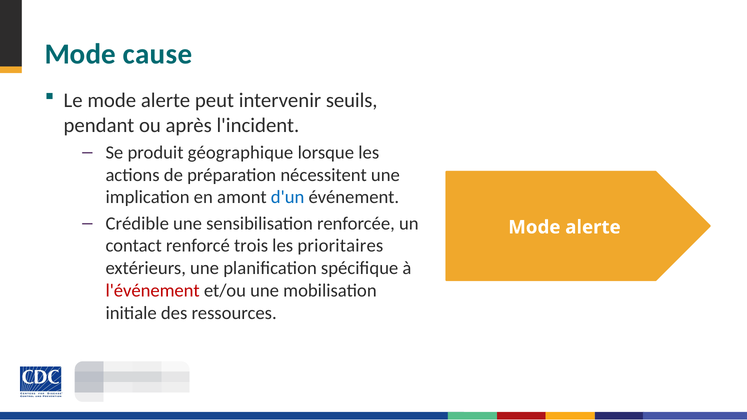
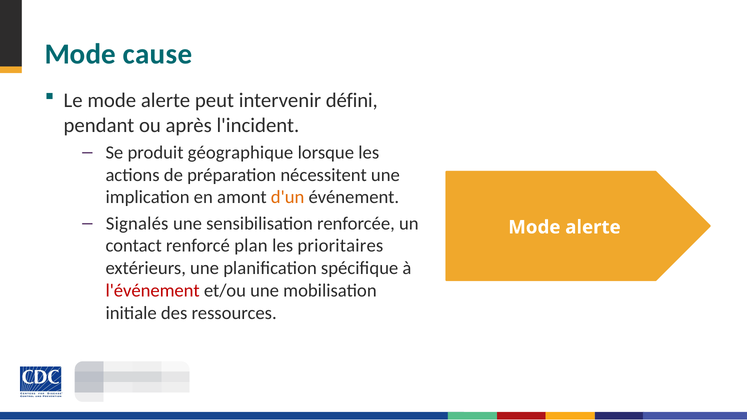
seuils: seuils -> défini
d'un colour: blue -> orange
Crédible: Crédible -> Signalés
trois: trois -> plan
